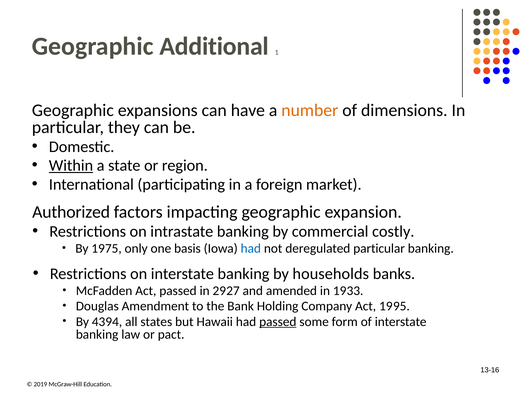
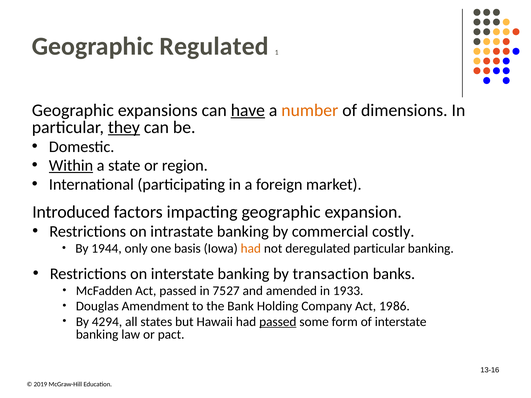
Additional: Additional -> Regulated
have underline: none -> present
they underline: none -> present
Authorized: Authorized -> Introduced
75: 75 -> 44
had at (251, 249) colour: blue -> orange
households: households -> transaction
29: 29 -> 75
95: 95 -> 86
43: 43 -> 42
